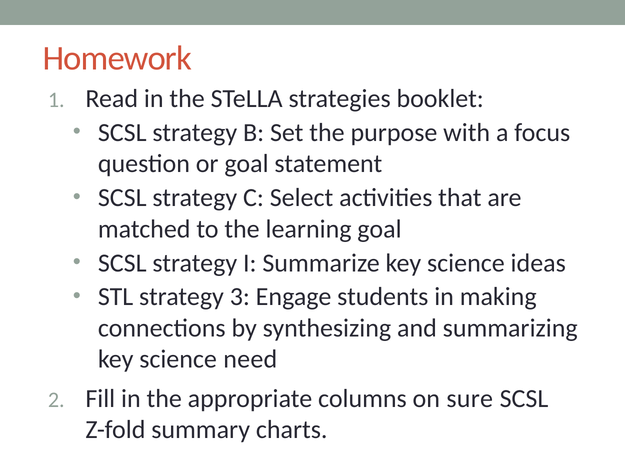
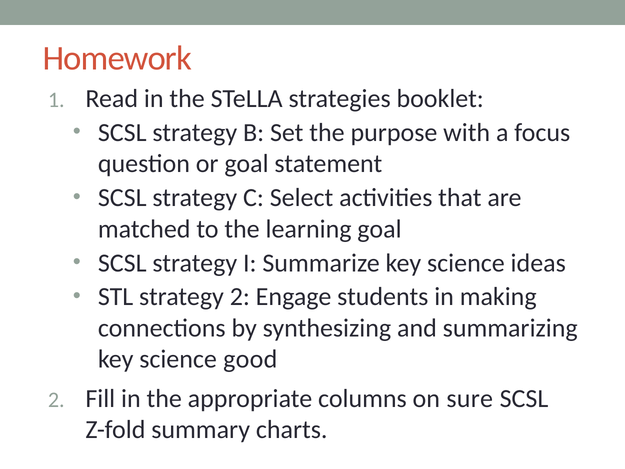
strategy 3: 3 -> 2
need: need -> good
